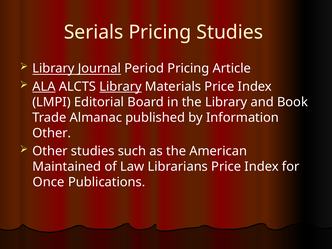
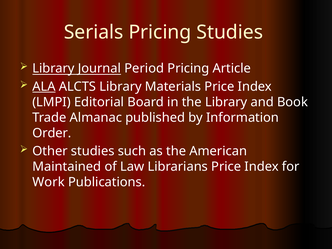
Library at (121, 87) underline: present -> none
Other at (52, 133): Other -> Order
Once: Once -> Work
